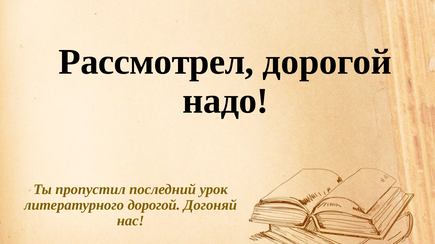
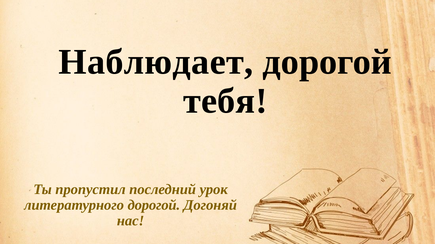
Рассмотрел: Рассмотрел -> Наблюдает
надо: надо -> тебя
